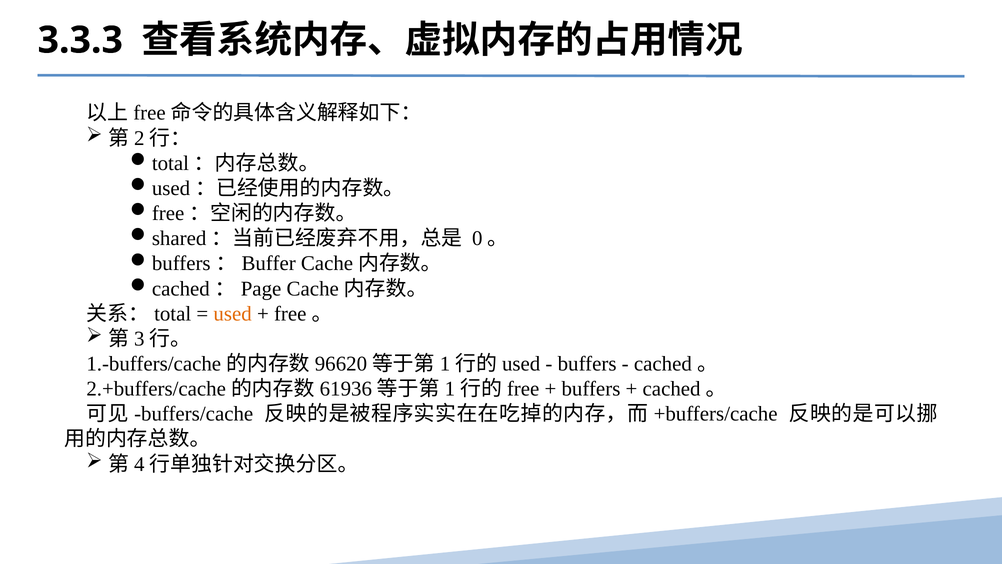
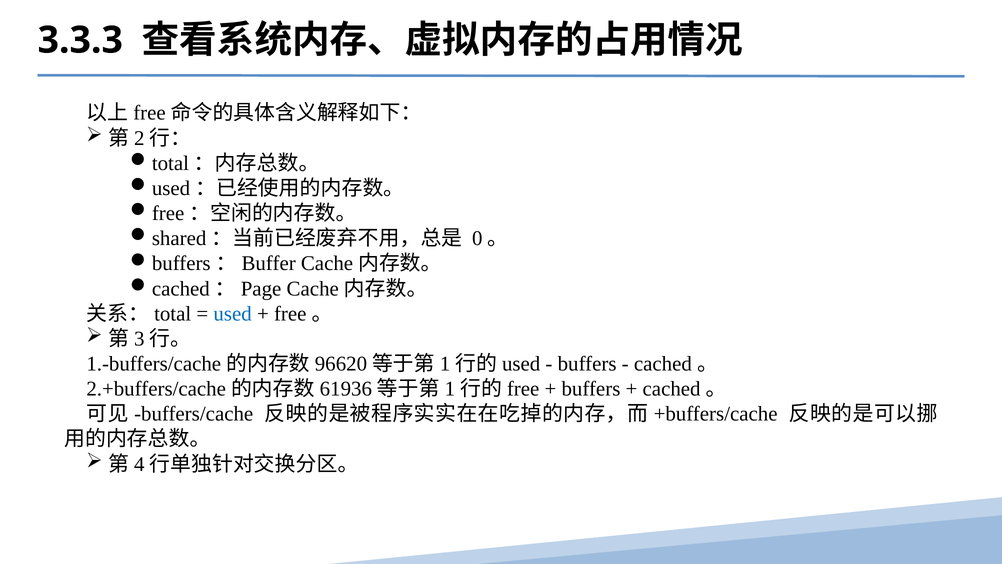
used colour: orange -> blue
